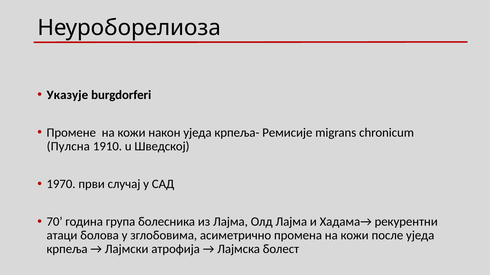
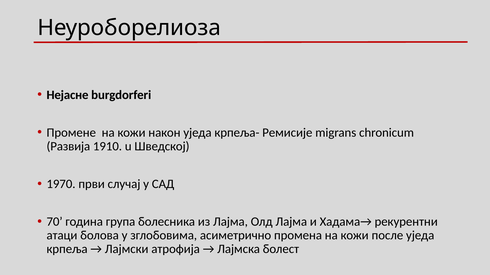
Указује: Указује -> Нејасне
Пулсна: Пулсна -> Развија
